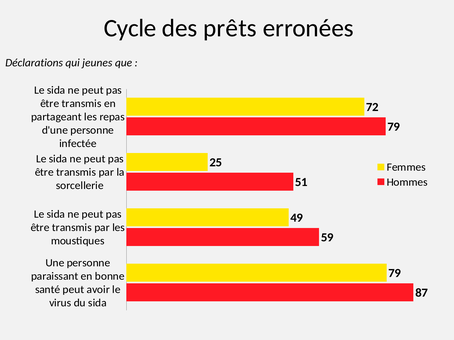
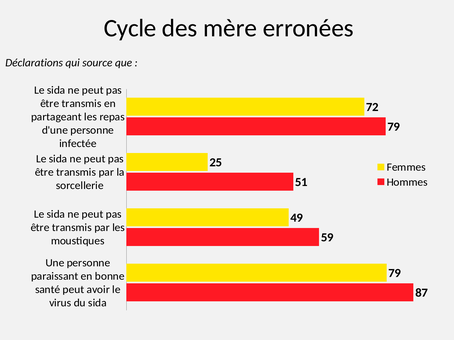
prêts: prêts -> mère
jeunes: jeunes -> source
